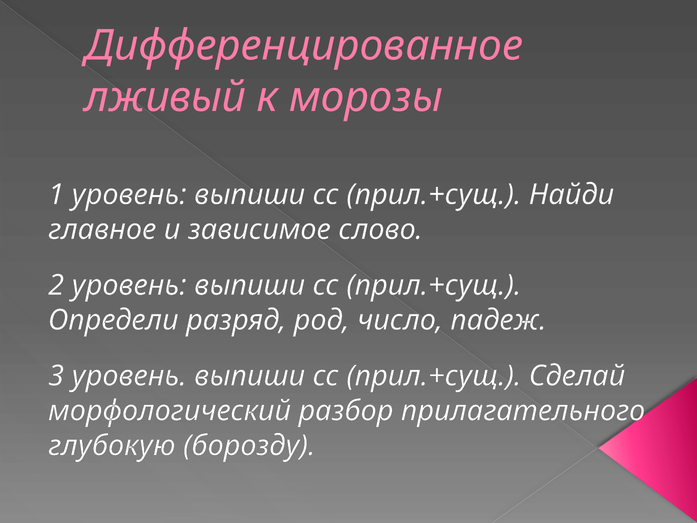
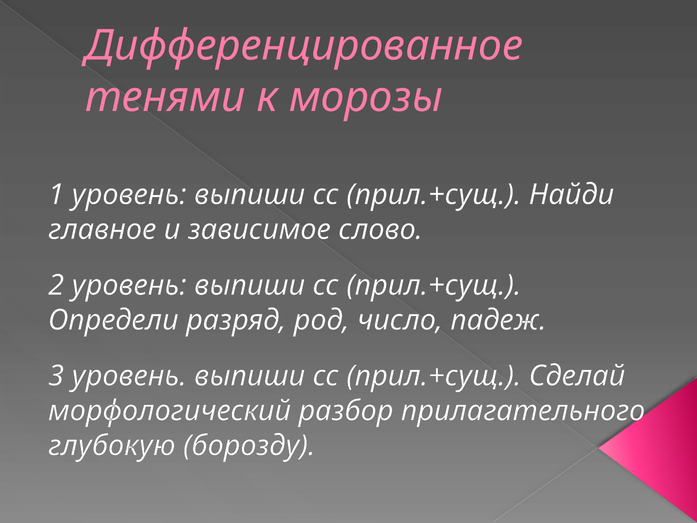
лживый: лживый -> тенями
